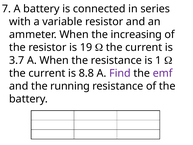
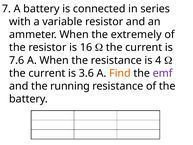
increasing: increasing -> extremely
19: 19 -> 16
3.7: 3.7 -> 7.6
1: 1 -> 4
8.8: 8.8 -> 3.6
Find colour: purple -> orange
